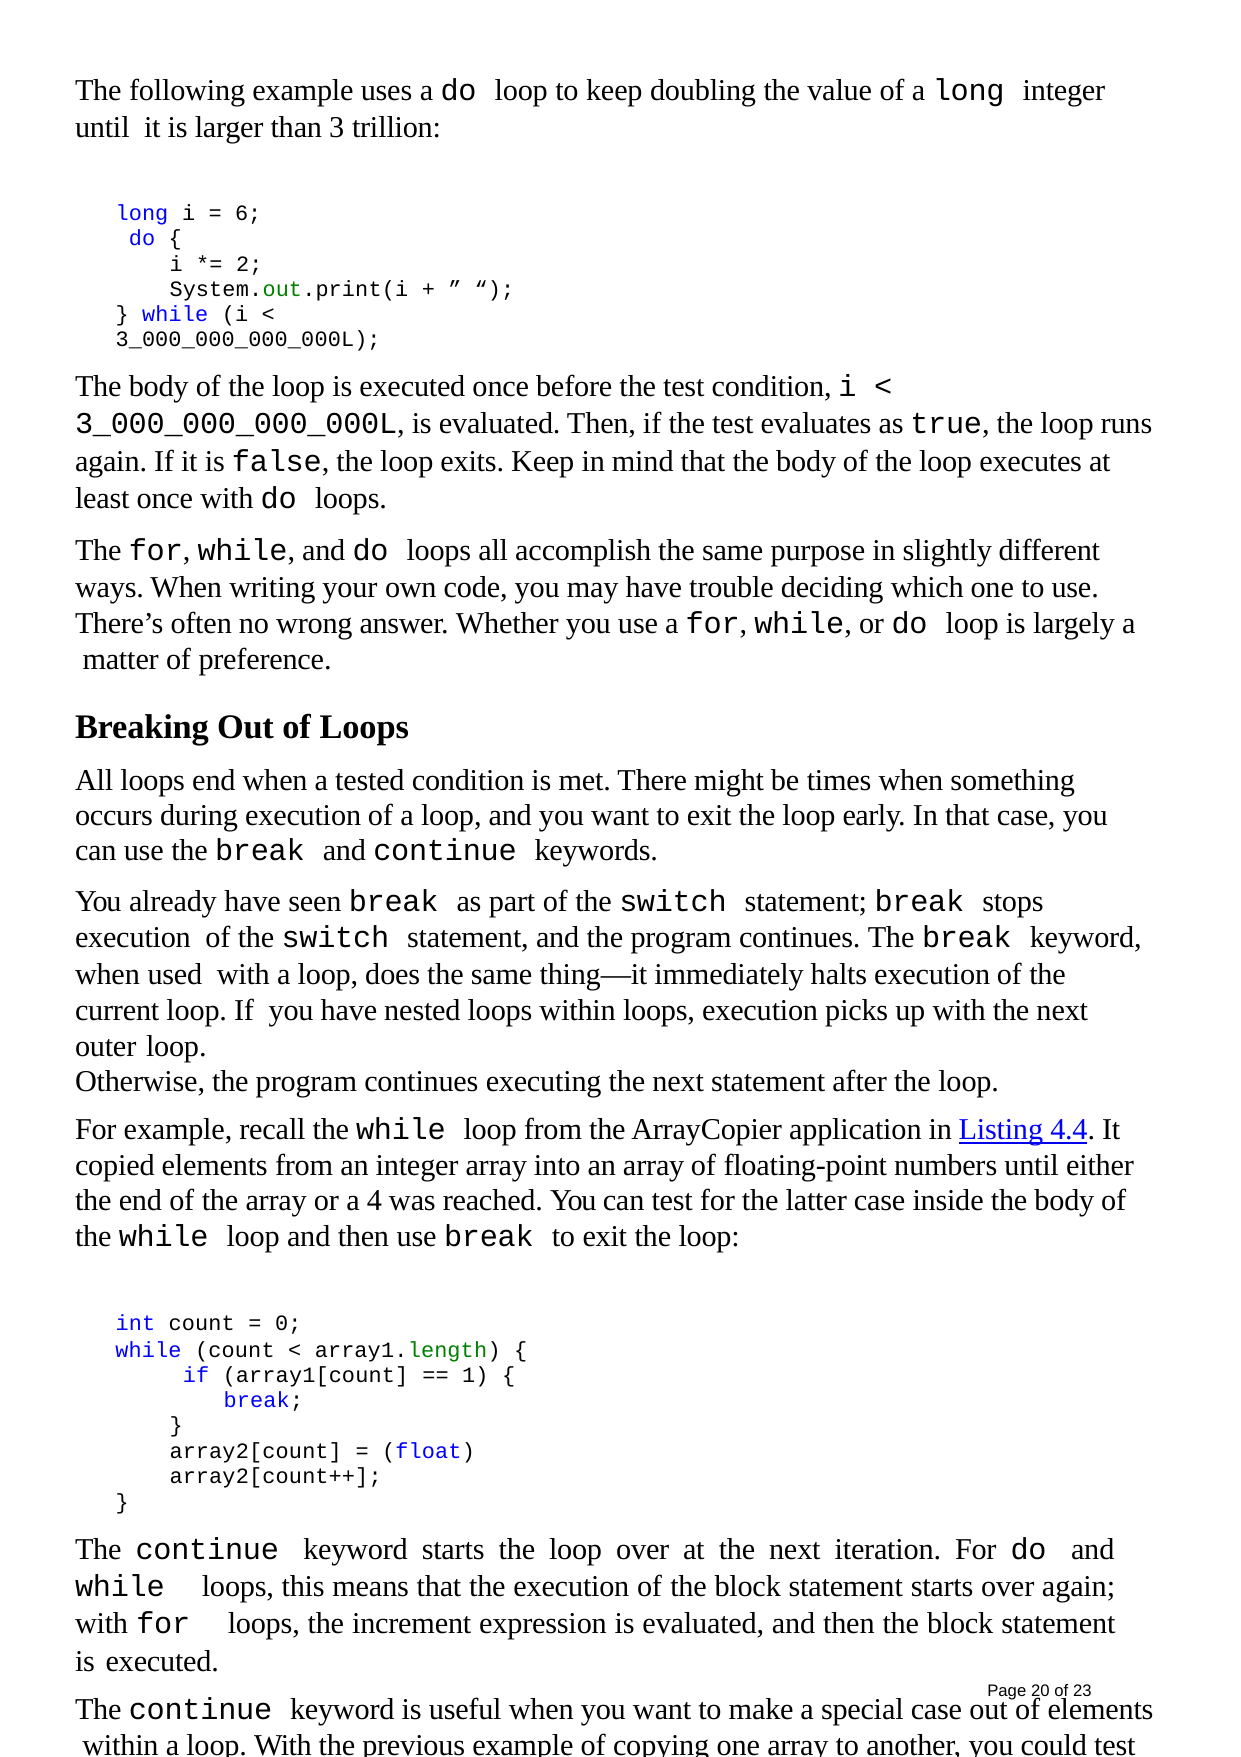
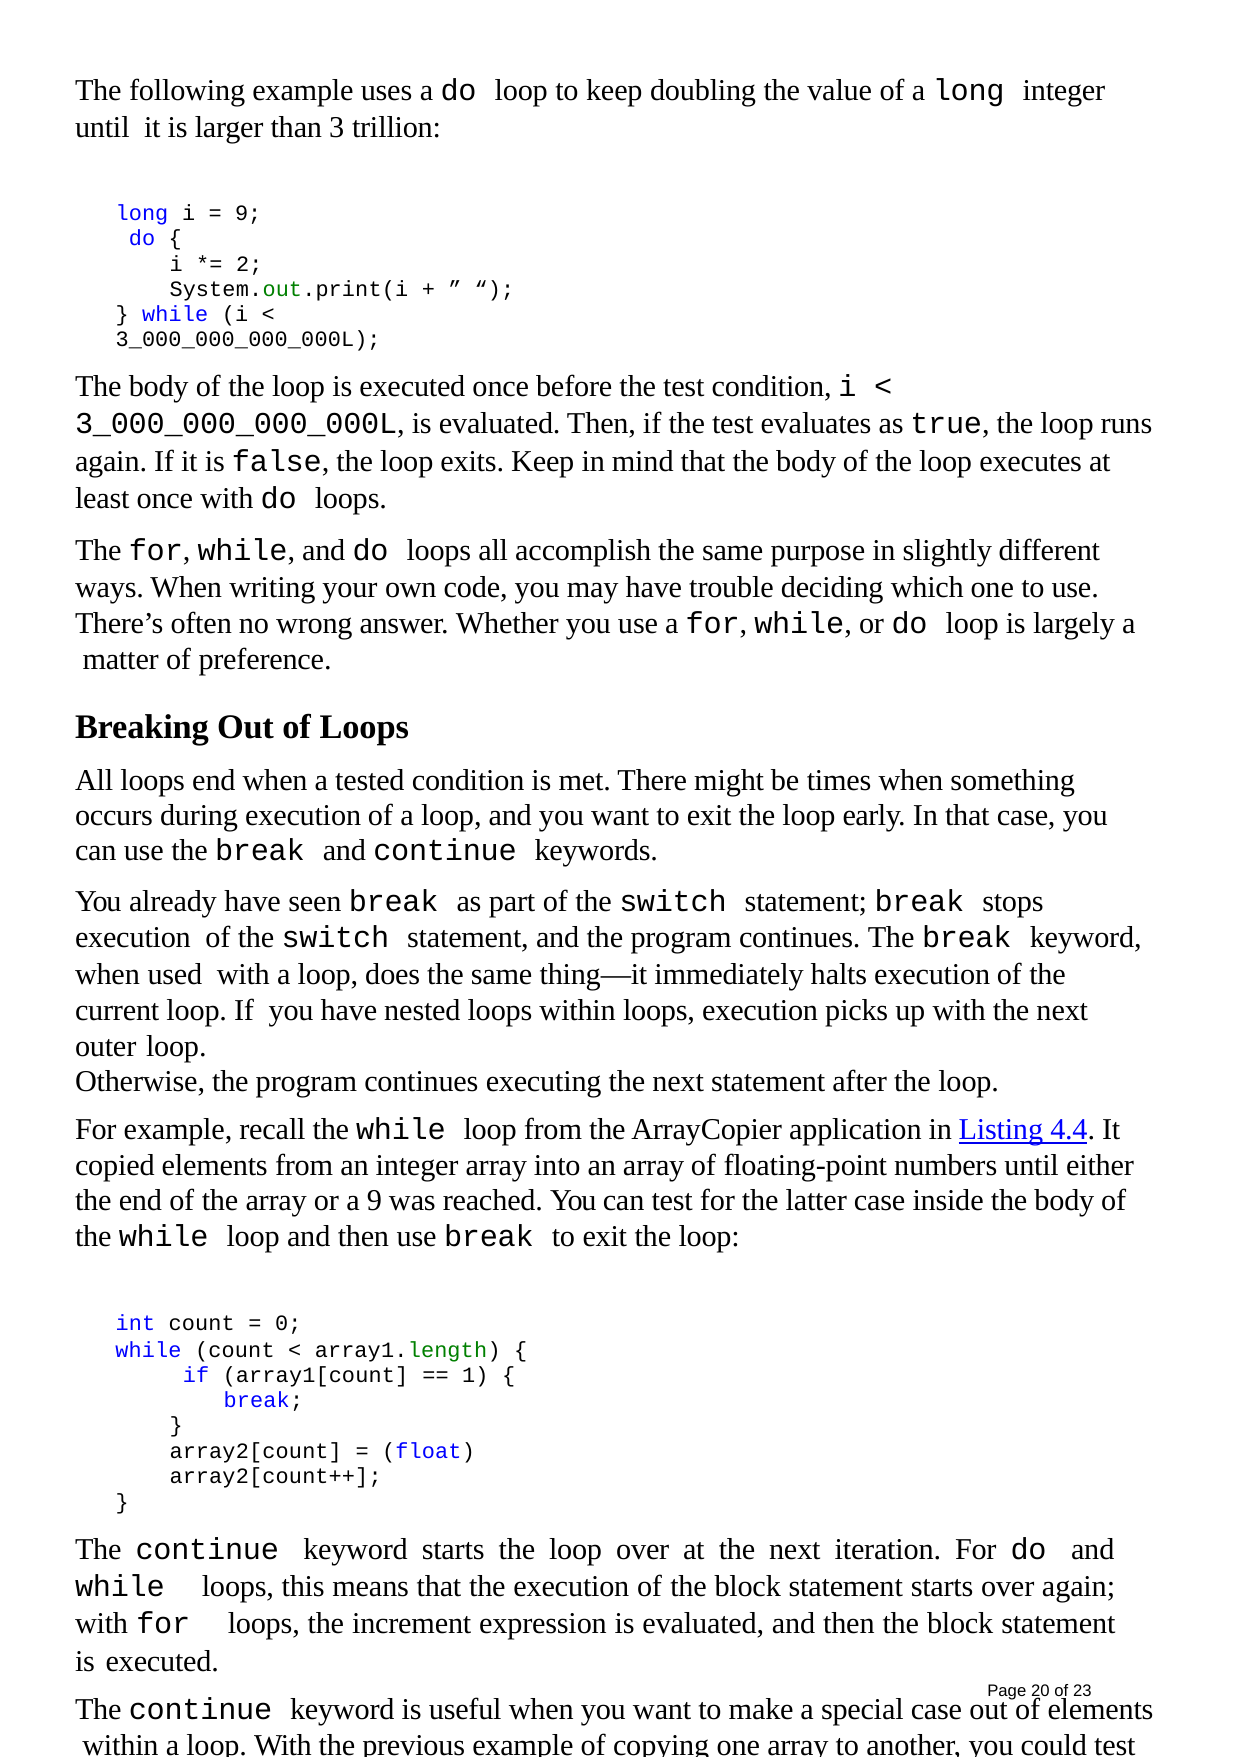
6 at (248, 213): 6 -> 9
a 4: 4 -> 9
